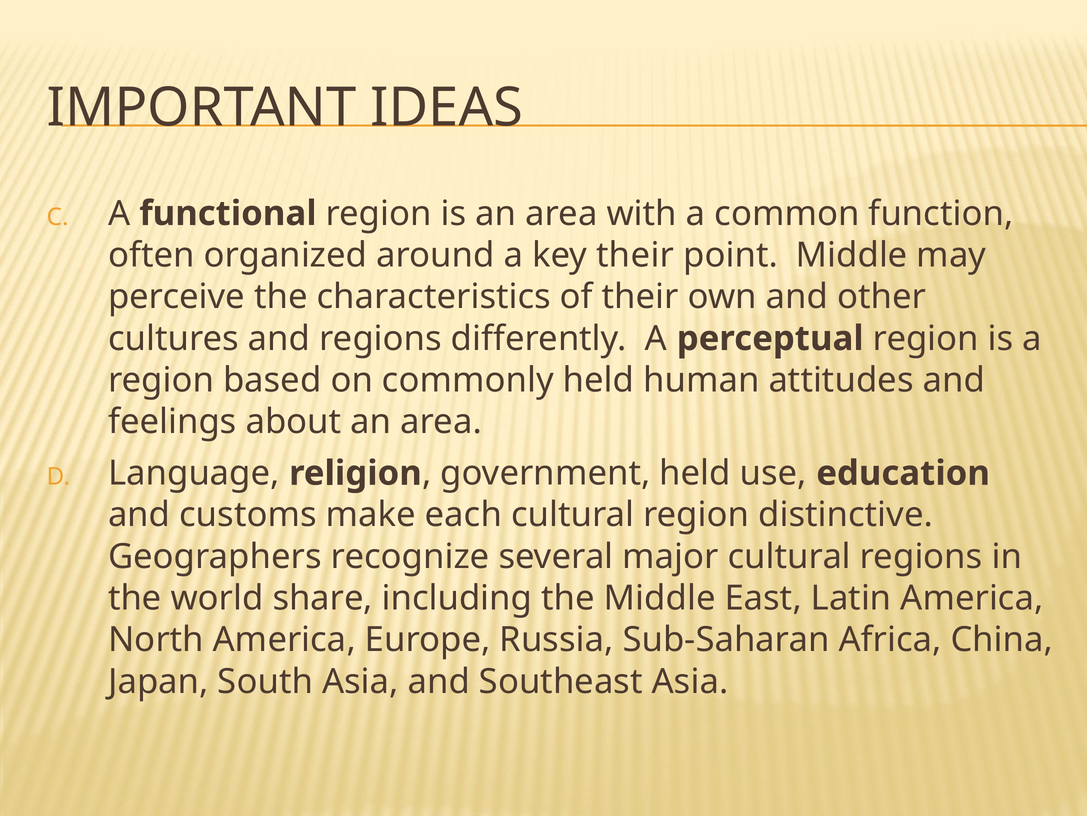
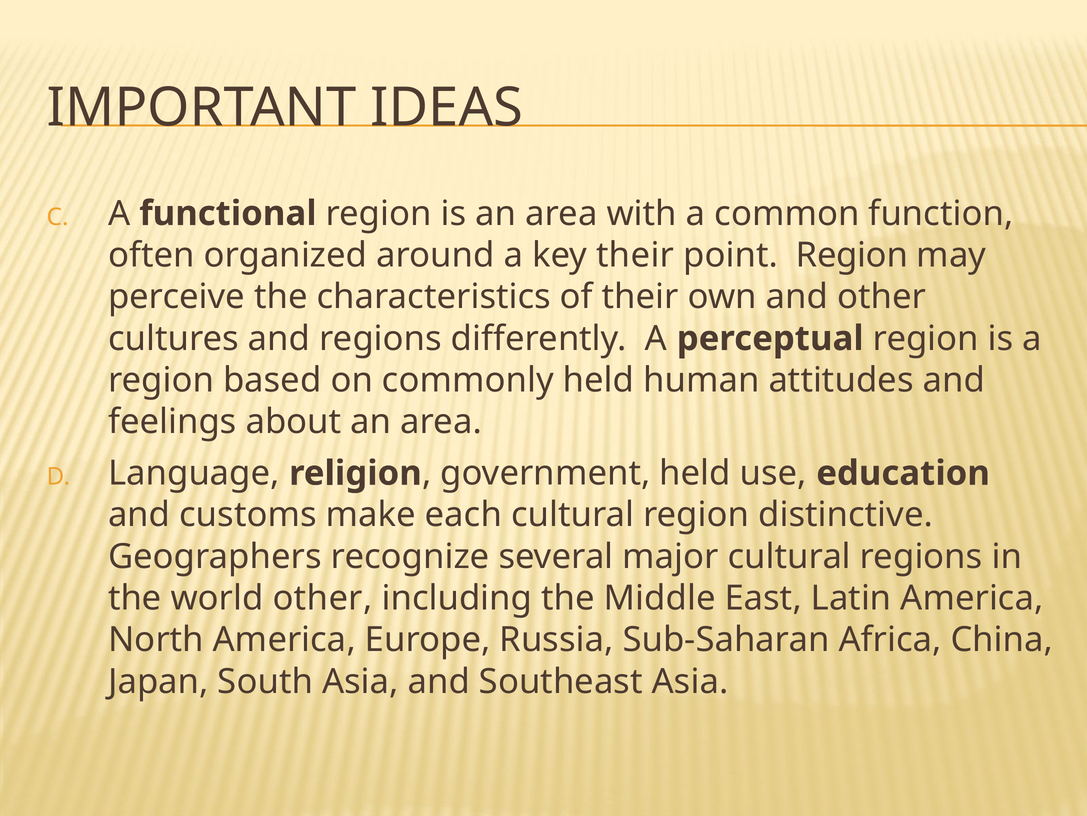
point Middle: Middle -> Region
world share: share -> other
